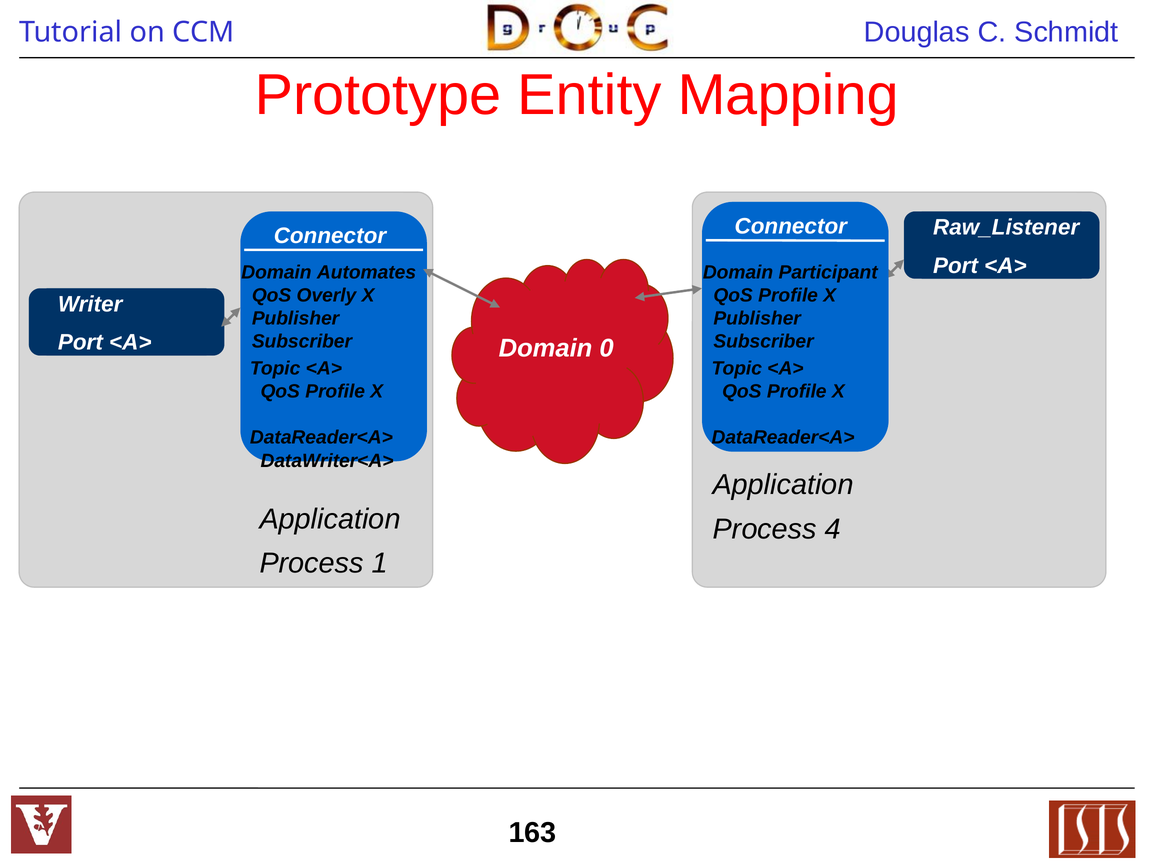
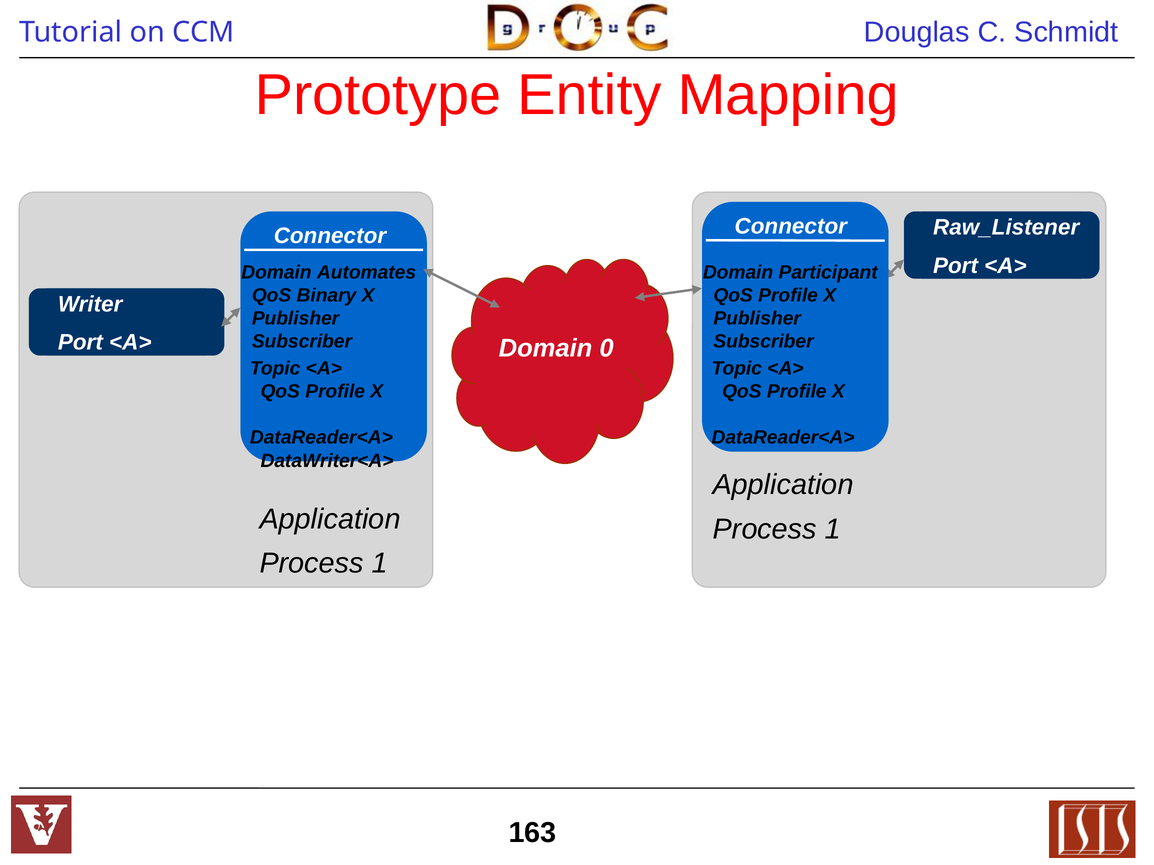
Overly: Overly -> Binary
4 at (833, 529): 4 -> 1
